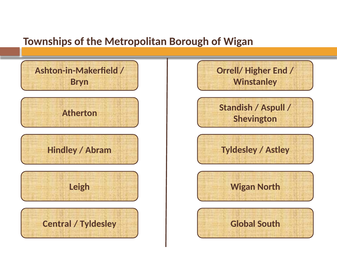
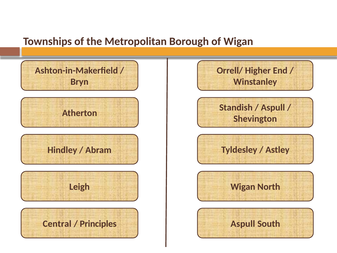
Tyldesley at (98, 224): Tyldesley -> Principles
Global at (243, 224): Global -> Aspull
